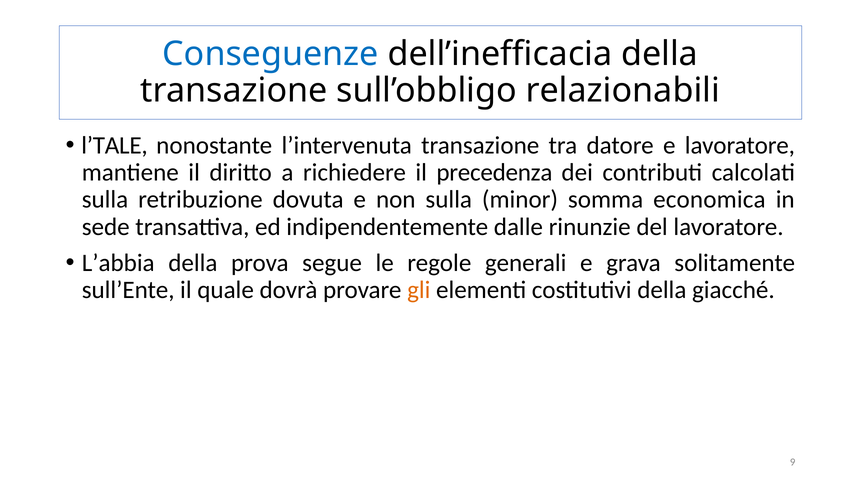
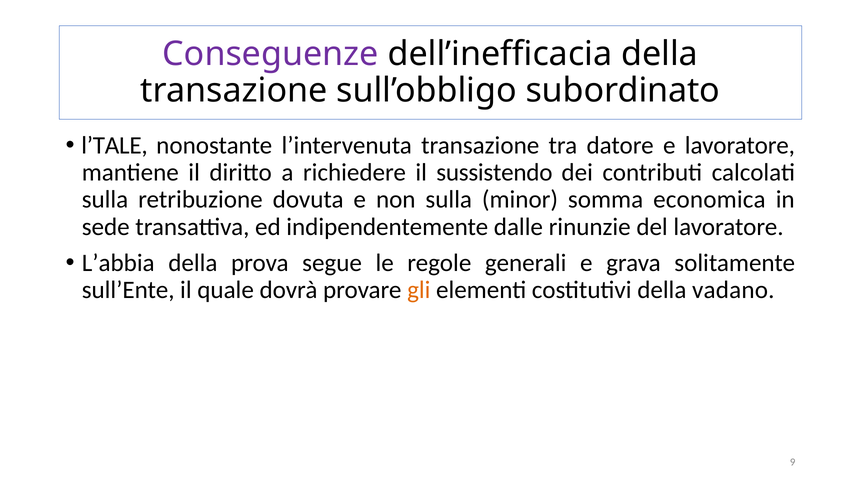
Conseguenze colour: blue -> purple
relazionabili: relazionabili -> subordinato
precedenza: precedenza -> sussistendo
giacché: giacché -> vadano
